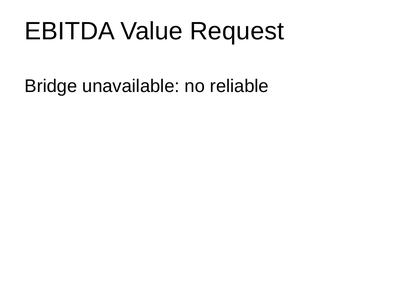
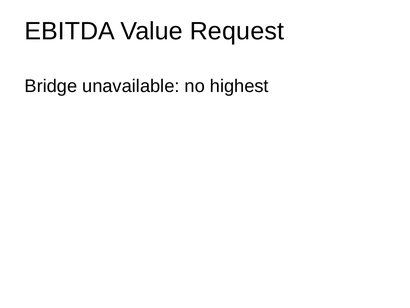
reliable: reliable -> highest
